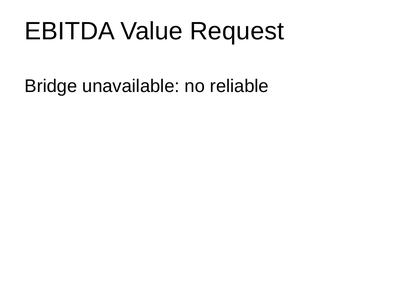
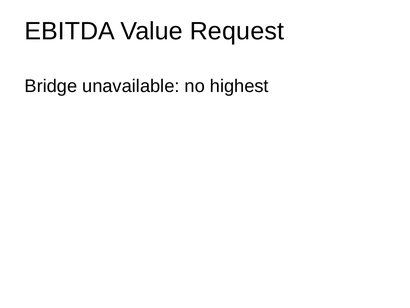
reliable: reliable -> highest
